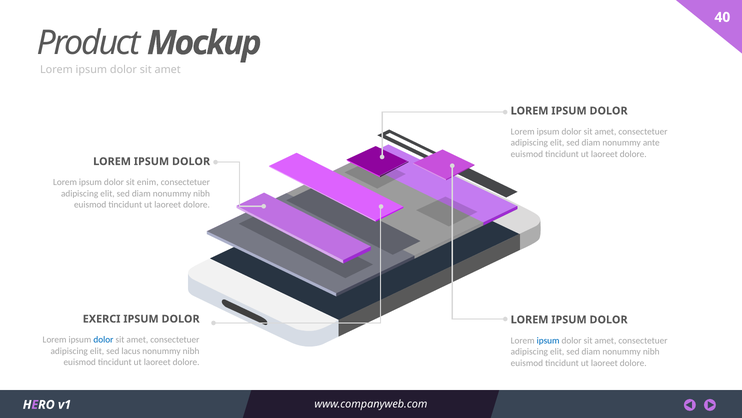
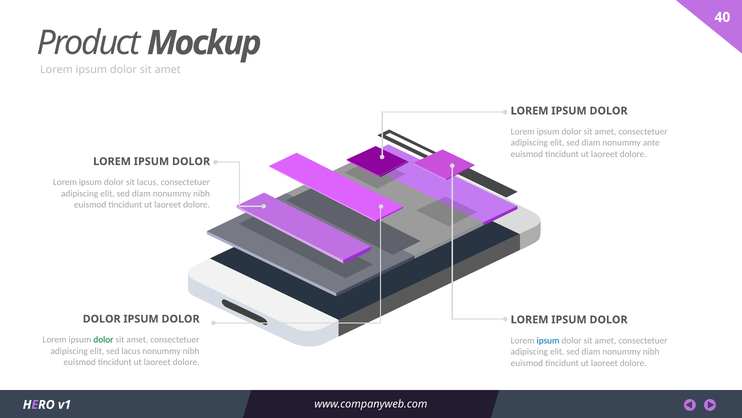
sit enim: enim -> lacus
EXERCI at (102, 319): EXERCI -> DOLOR
dolor at (103, 339) colour: blue -> green
